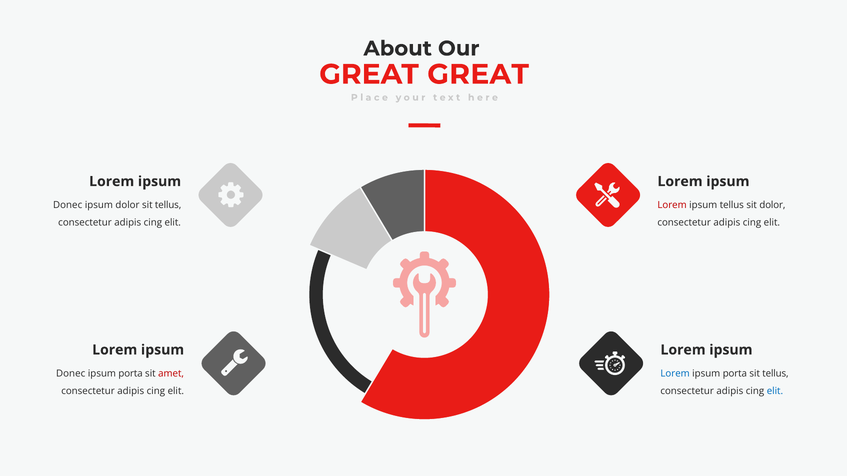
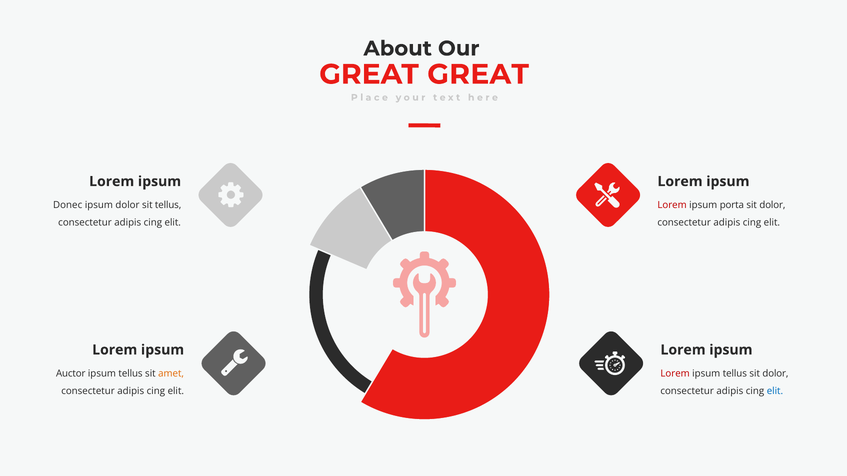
ipsum tellus: tellus -> porta
Donec at (71, 374): Donec -> Auctor
porta at (131, 374): porta -> tellus
amet colour: red -> orange
Lorem at (675, 374) colour: blue -> red
porta at (735, 374): porta -> tellus
tellus at (775, 374): tellus -> dolor
